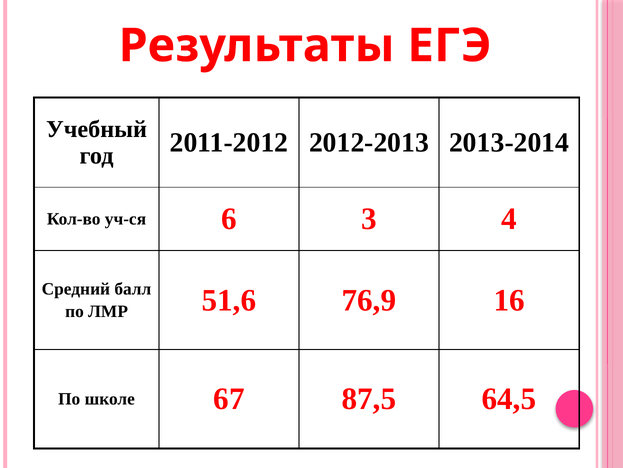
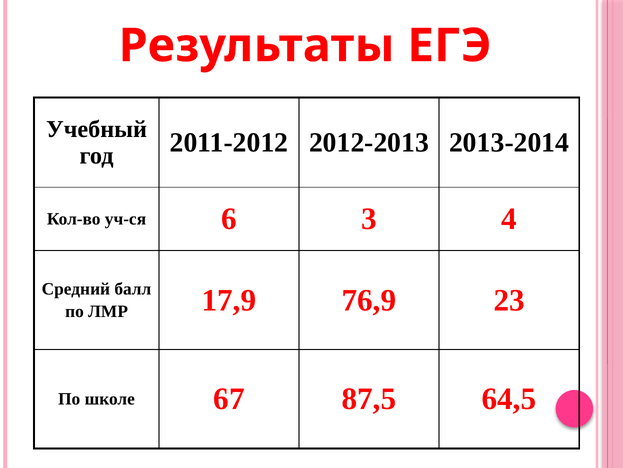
51,6: 51,6 -> 17,9
16: 16 -> 23
